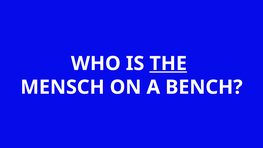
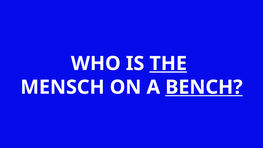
BENCH underline: none -> present
